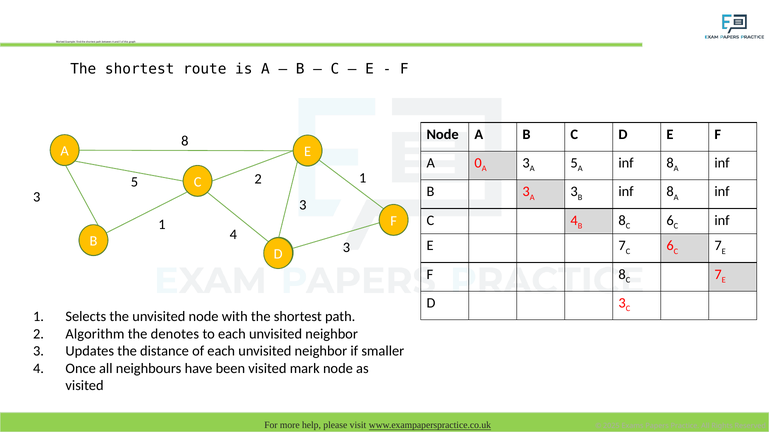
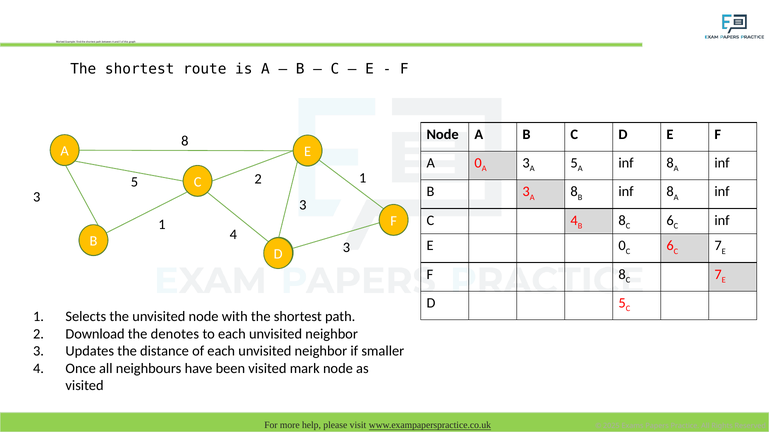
3 A 3: 3 -> 8
E 7: 7 -> 0
D 3: 3 -> 5
Algorithm: Algorithm -> Download
